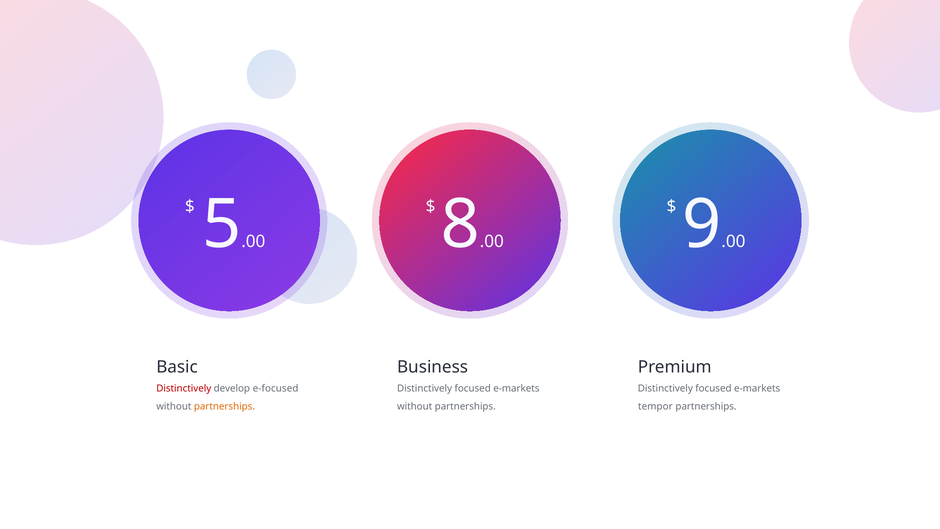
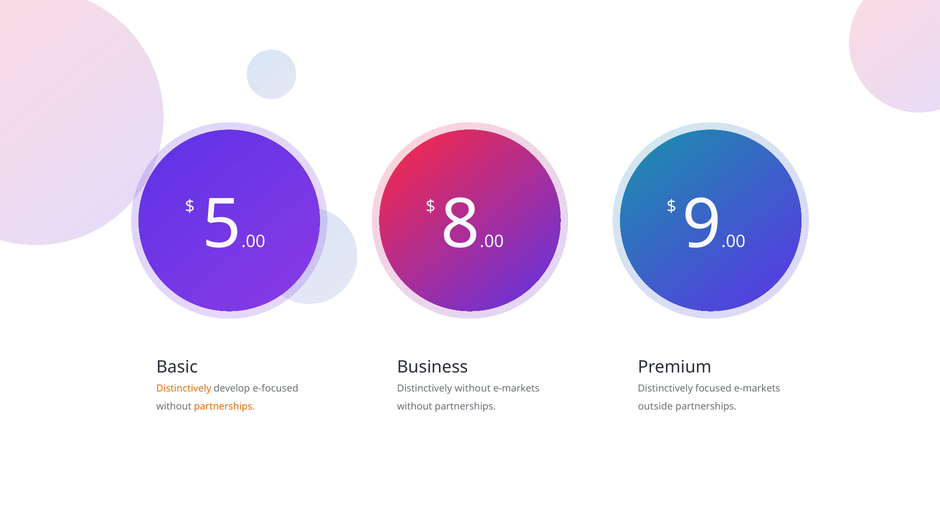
Distinctively at (184, 389) colour: red -> orange
focused at (473, 389): focused -> without
tempor: tempor -> outside
